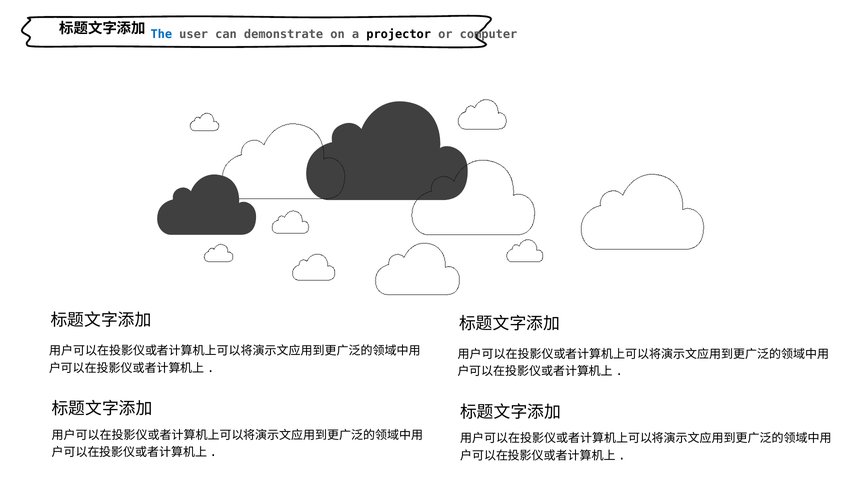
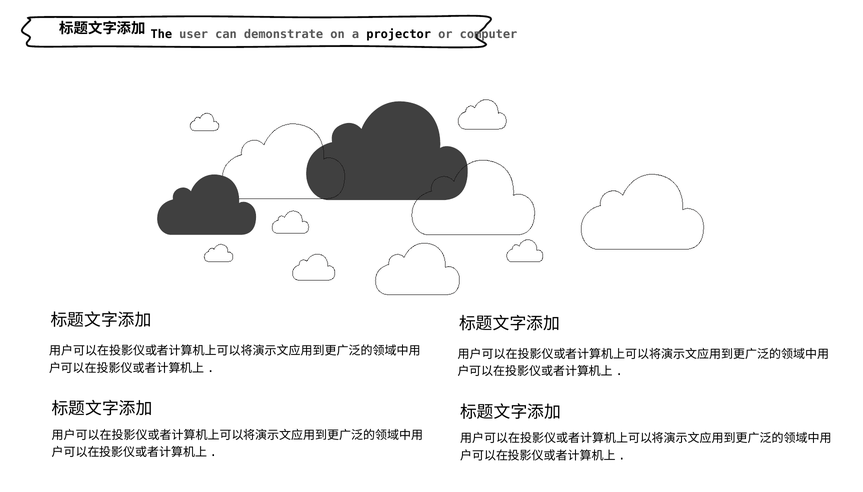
The colour: blue -> black
